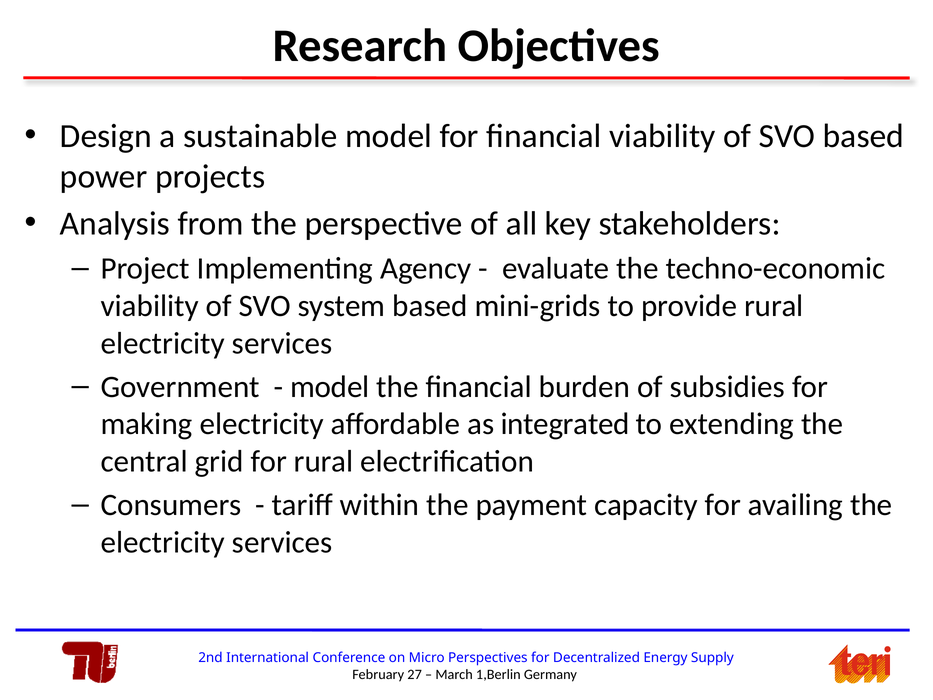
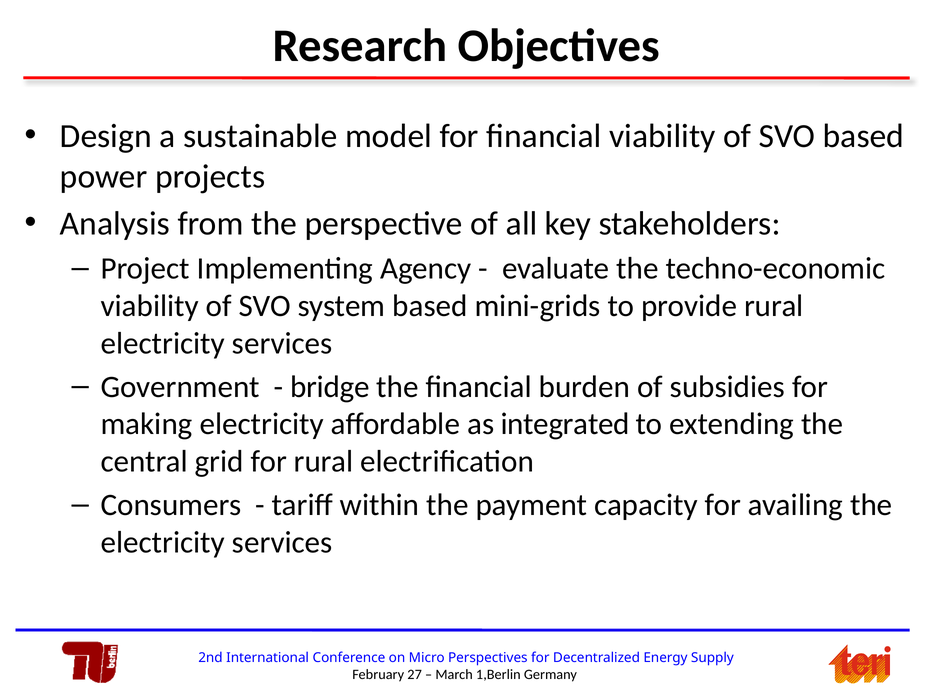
model at (330, 387): model -> bridge
